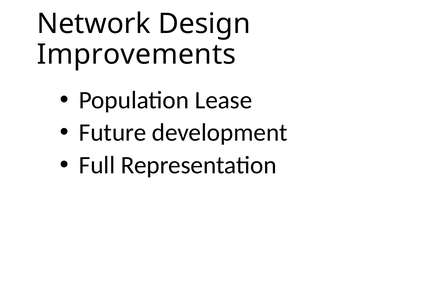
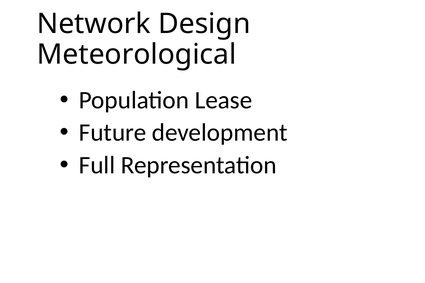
Improvements: Improvements -> Meteorological
